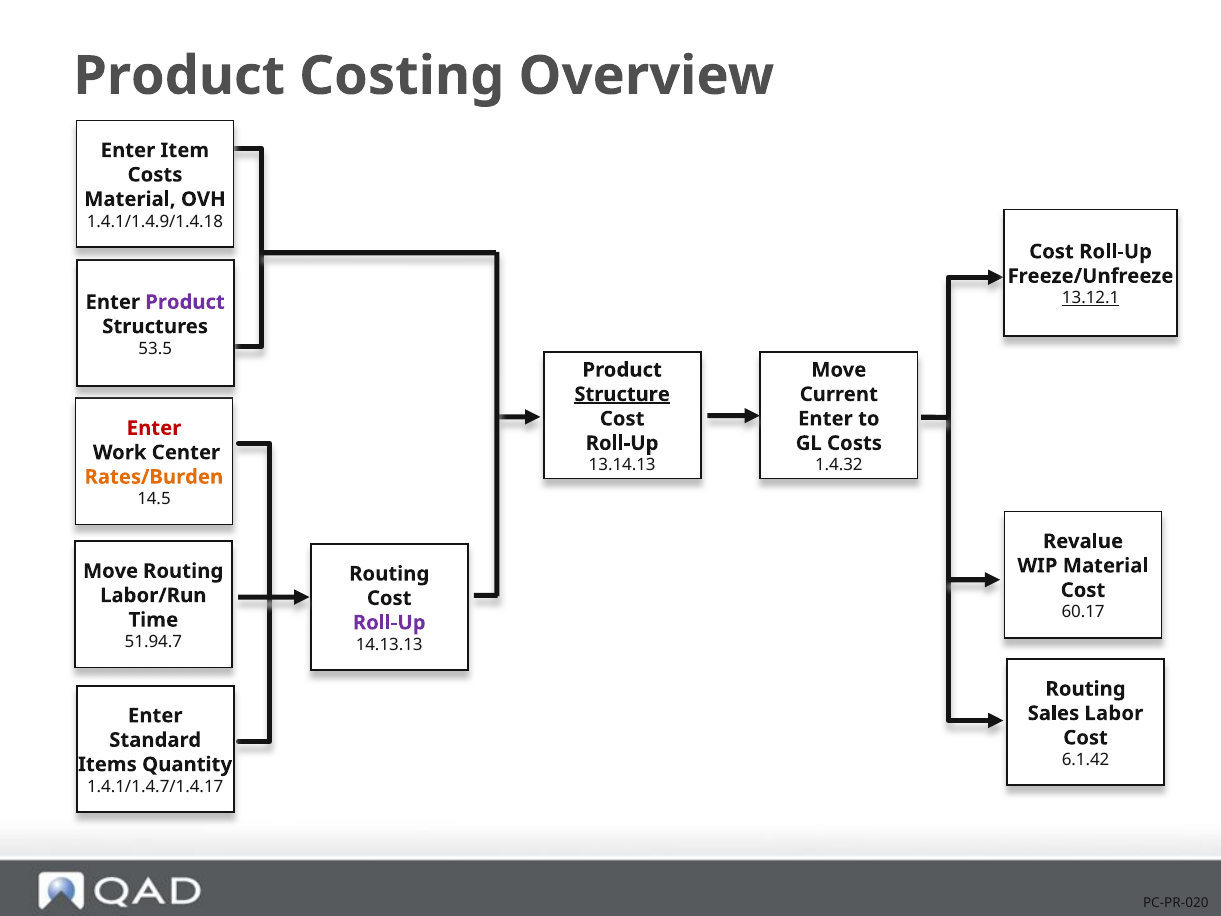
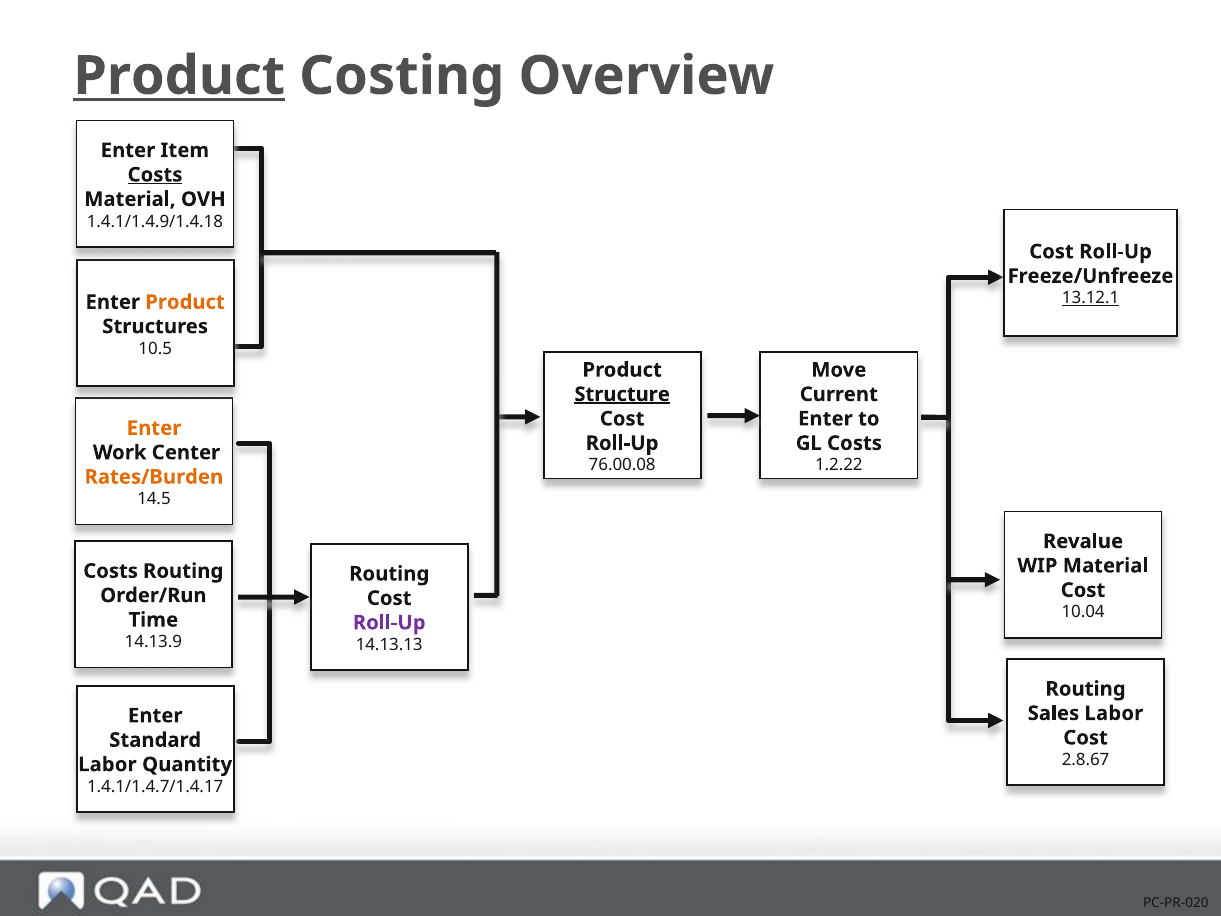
Product at (179, 76) underline: none -> present
Costs at (155, 175) underline: none -> present
Product at (185, 302) colour: purple -> orange
53.5: 53.5 -> 10.5
Enter at (154, 428) colour: red -> orange
13.14.13: 13.14.13 -> 76.00.08
1.4.32: 1.4.32 -> 1.2.22
Move at (111, 571): Move -> Costs
Labor/Run: Labor/Run -> Order/Run
60.17: 60.17 -> 10.04
51.94.7: 51.94.7 -> 14.13.9
6.1.42: 6.1.42 -> 2.8.67
Items at (107, 764): Items -> Labor
